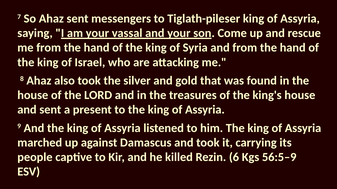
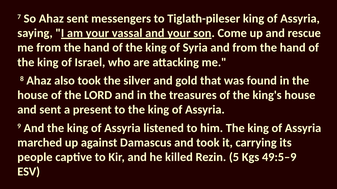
6: 6 -> 5
56:5–9: 56:5–9 -> 49:5–9
